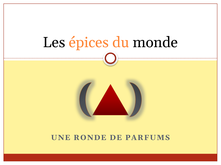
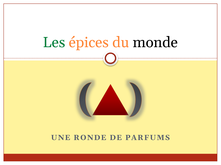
Les colour: black -> green
